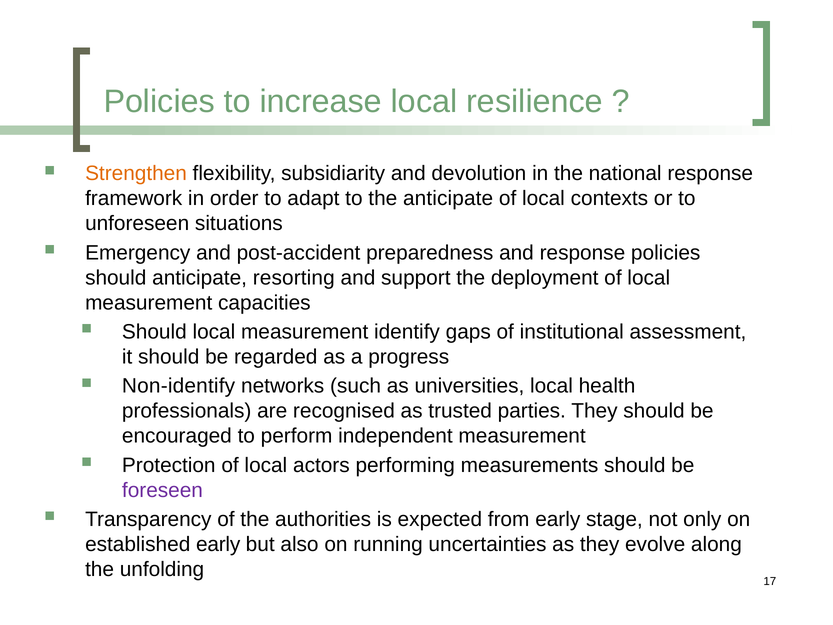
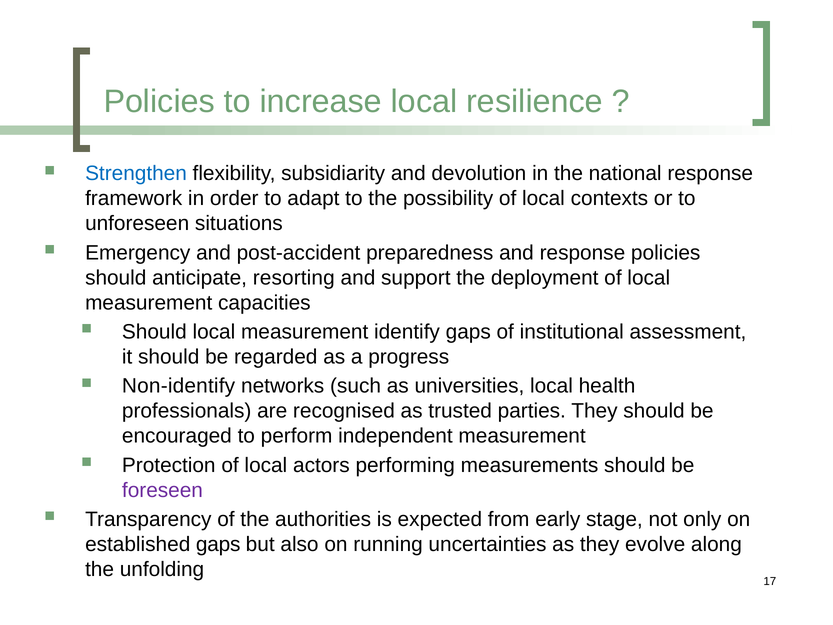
Strengthen colour: orange -> blue
the anticipate: anticipate -> possibility
established early: early -> gaps
